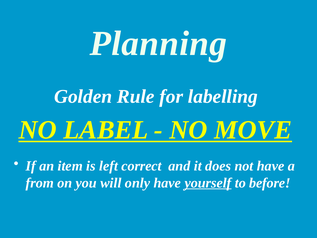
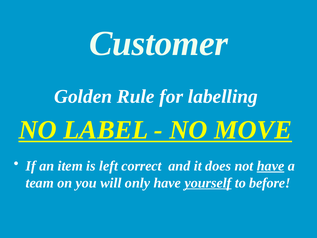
Planning: Planning -> Customer
have at (271, 166) underline: none -> present
from: from -> team
